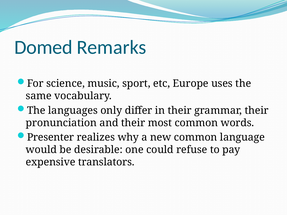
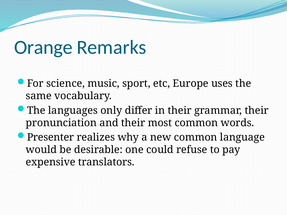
Domed: Domed -> Orange
